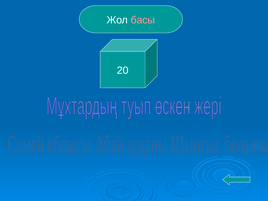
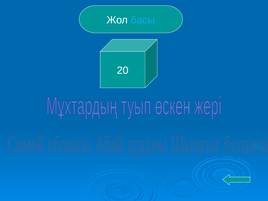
басы colour: pink -> light blue
